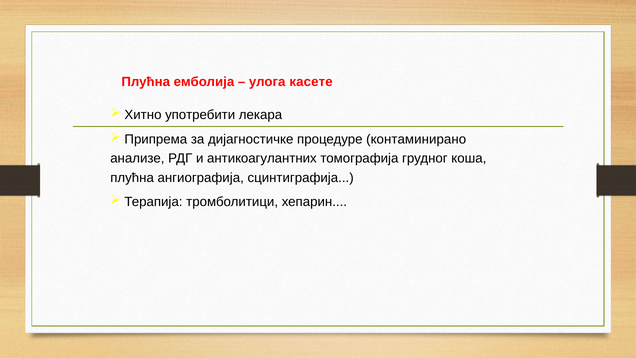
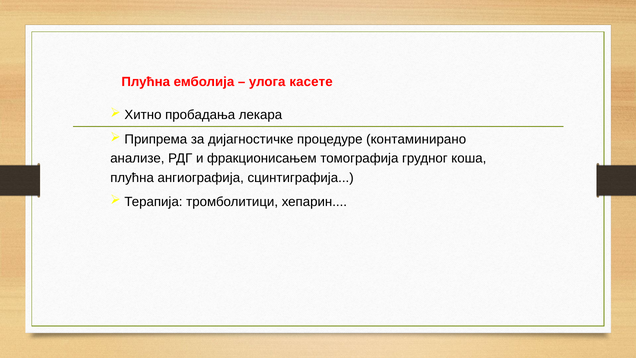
употребити: употребити -> пробадања
антикоагулантних: антикоагулантних -> фракционисањем
